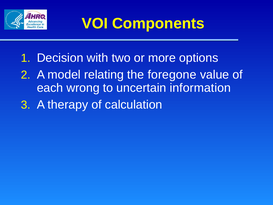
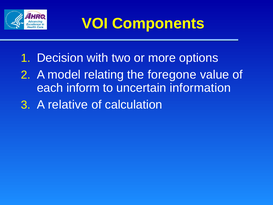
wrong: wrong -> inform
therapy: therapy -> relative
